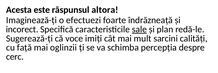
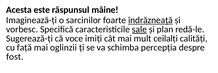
altora: altora -> mâine
efectuezi: efectuezi -> sarcinilor
îndrăzneață underline: none -> present
incorect: incorect -> vorbesc
sarcini: sarcini -> ceilalți
cerc: cerc -> fost
